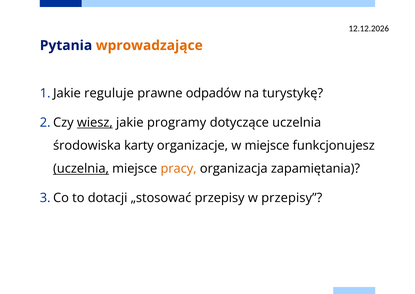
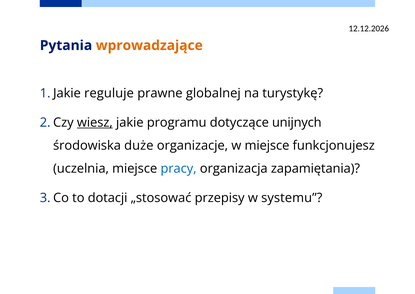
odpadów: odpadów -> globalnej
programy: programy -> programu
dotyczące uczelnia: uczelnia -> unijnych
karty: karty -> duże
uczelnia at (81, 168) underline: present -> none
pracy colour: orange -> blue
w przepisy: przepisy -> systemu
